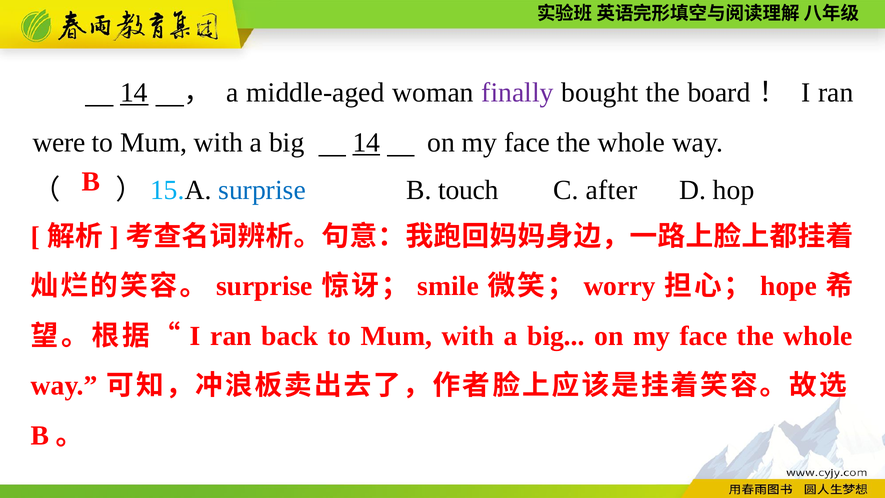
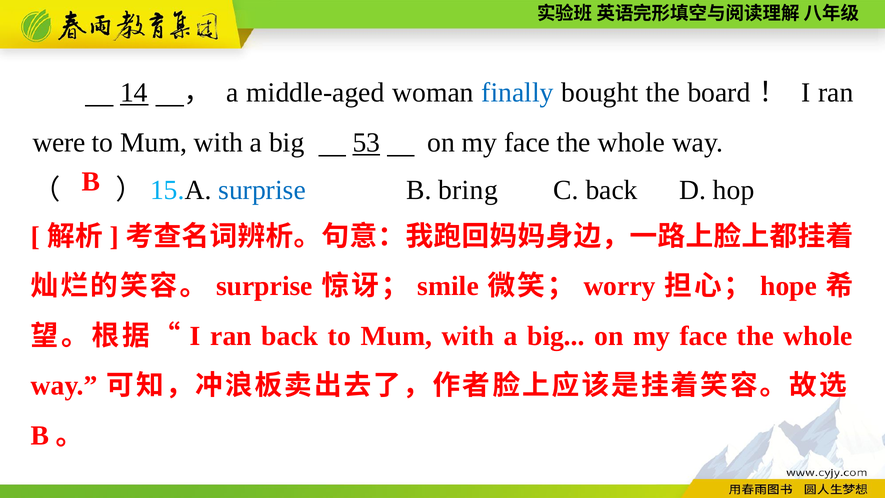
finally colour: purple -> blue
big 14: 14 -> 53
touch: touch -> bring
C after: after -> back
